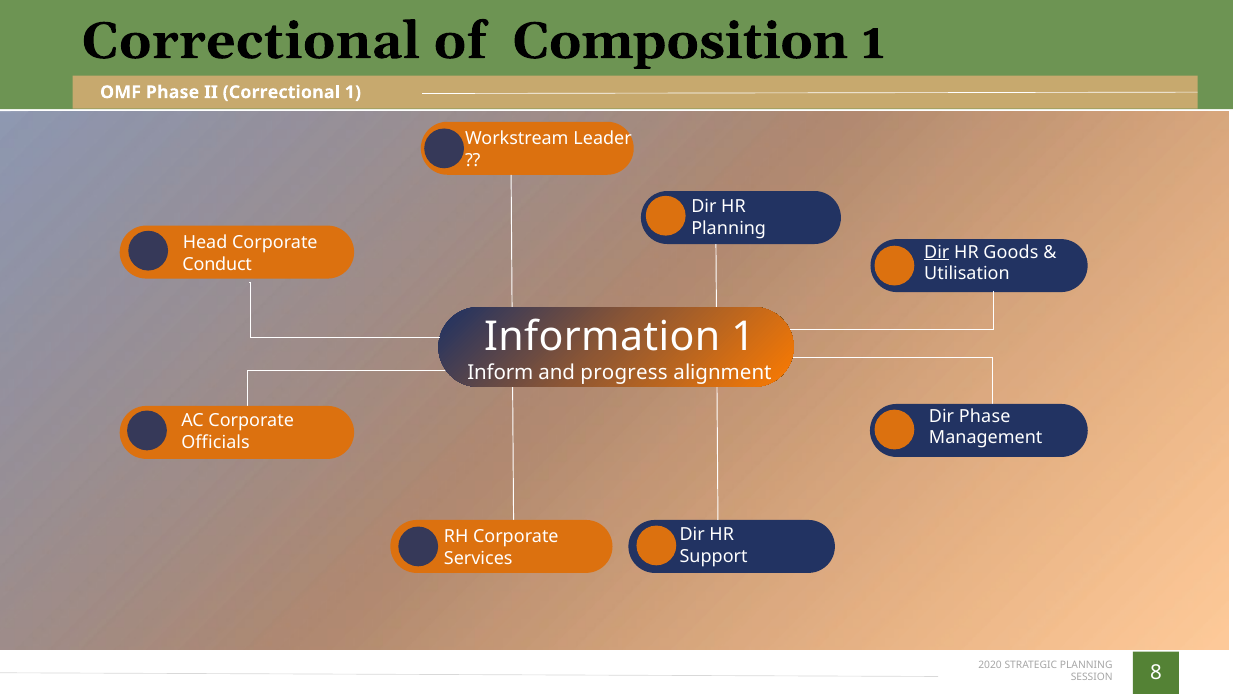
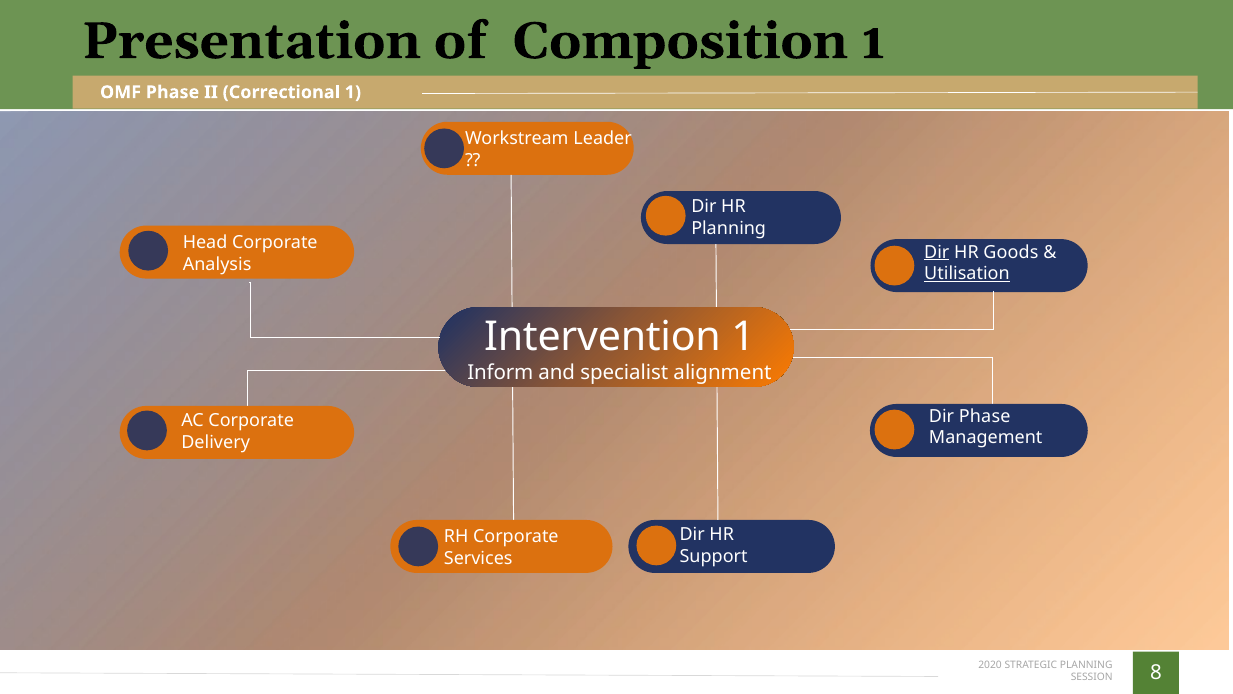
Correctional at (251, 41): Correctional -> Presentation
Conduct: Conduct -> Analysis
Utilisation underline: none -> present
Information: Information -> Intervention
progress: progress -> specialist
Officials: Officials -> Delivery
